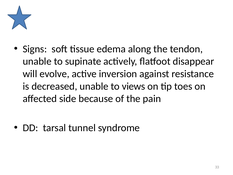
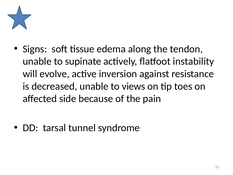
disappear: disappear -> instability
